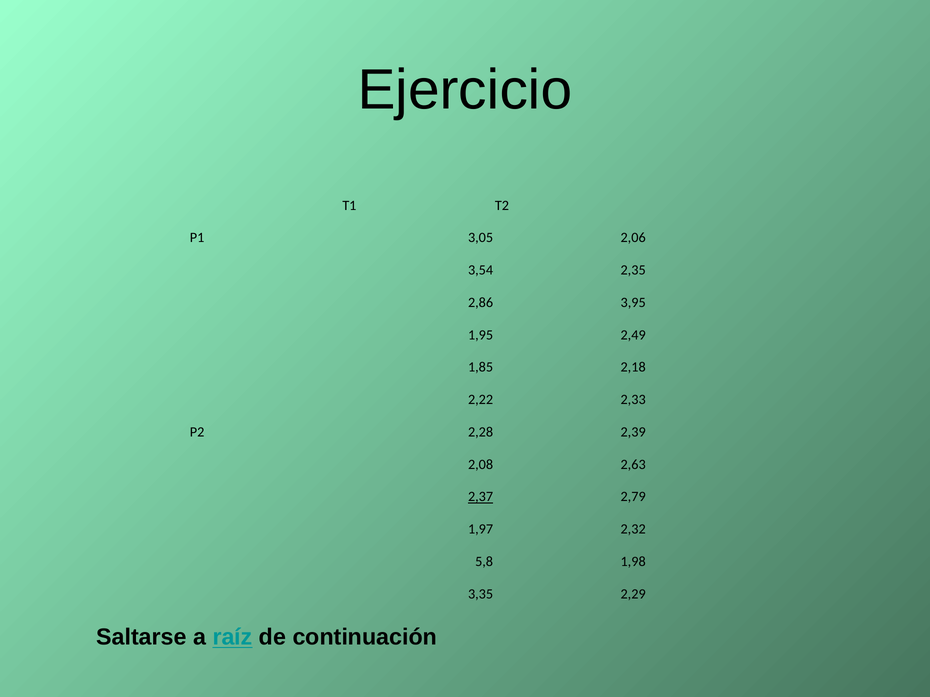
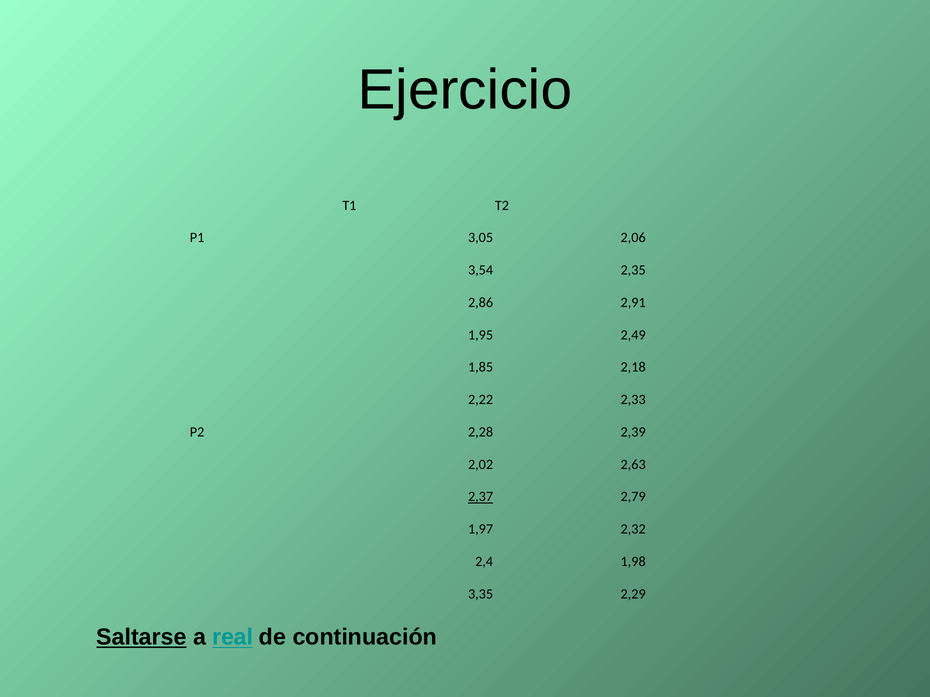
3,95: 3,95 -> 2,91
2,08: 2,08 -> 2,02
5,8: 5,8 -> 2,4
Saltarse underline: none -> present
raíz: raíz -> real
